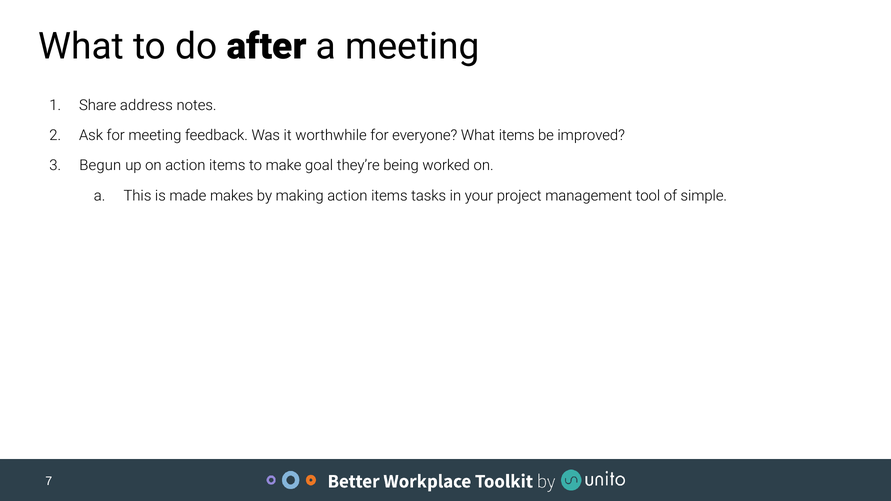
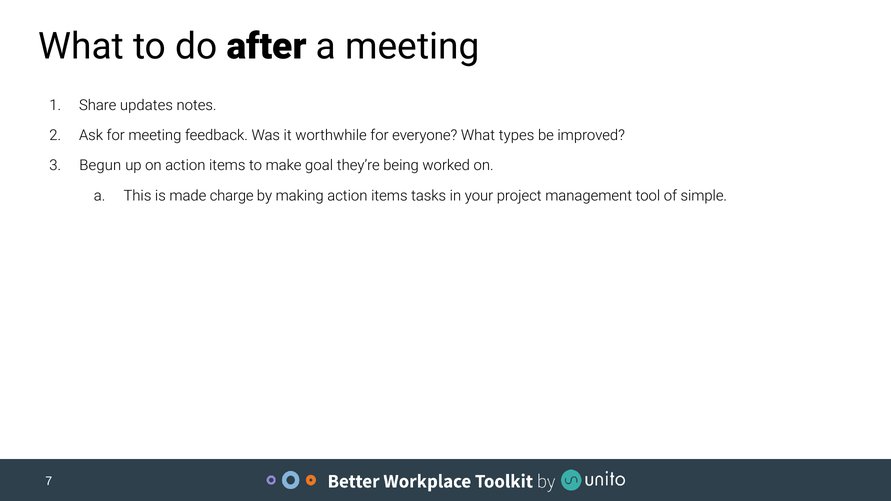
address: address -> updates
What items: items -> types
makes: makes -> charge
